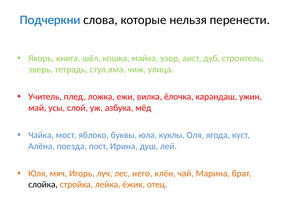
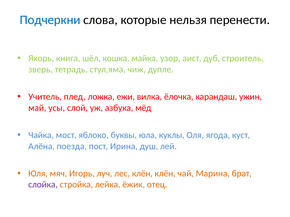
улица: улица -> дупле
лес него: него -> клён
слойка colour: black -> purple
